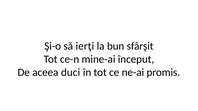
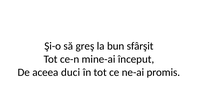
ierţi: ierţi -> greş
